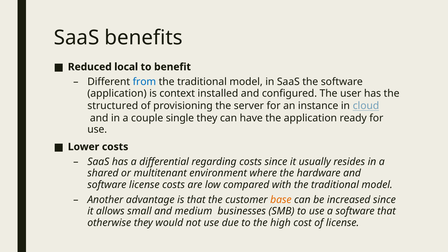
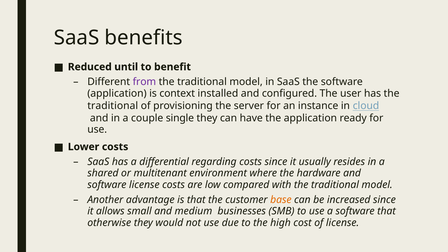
local: local -> until
from colour: blue -> purple
structured at (113, 106): structured -> traditional
